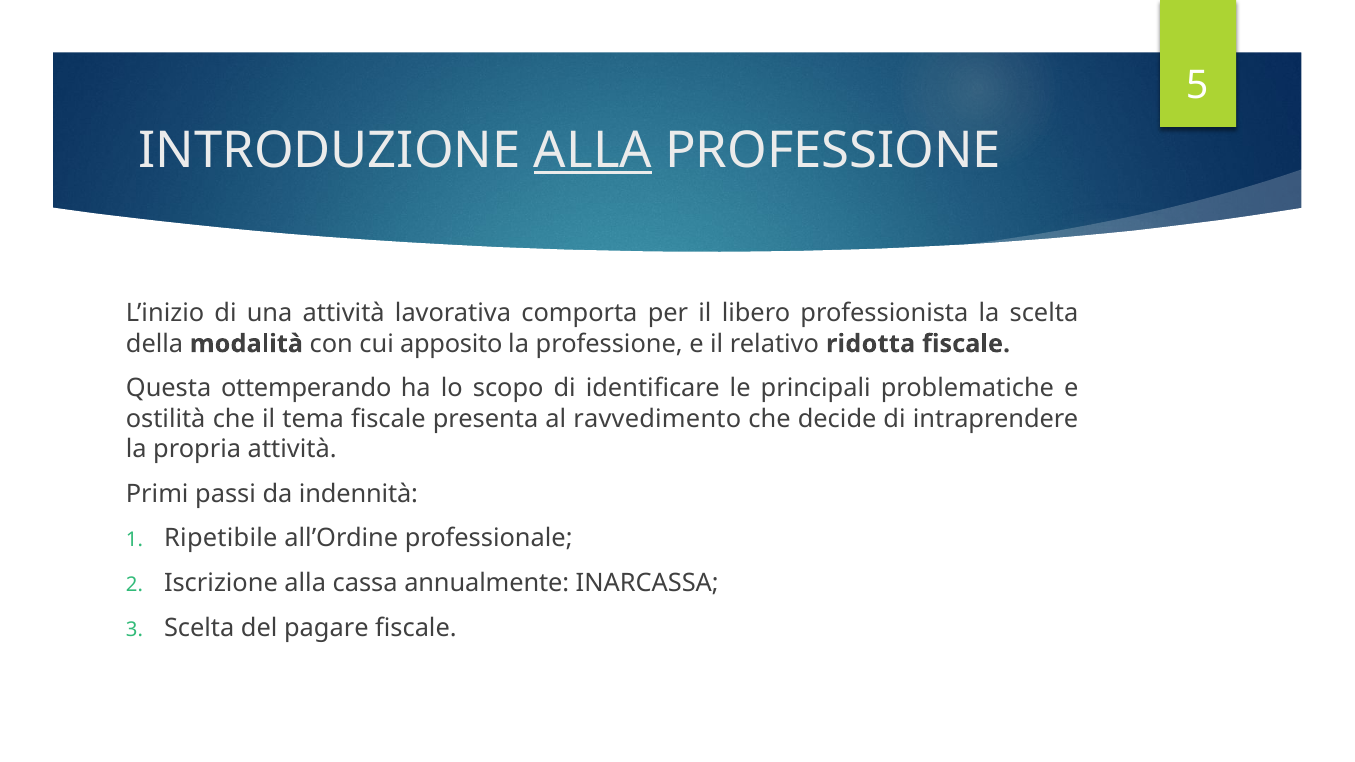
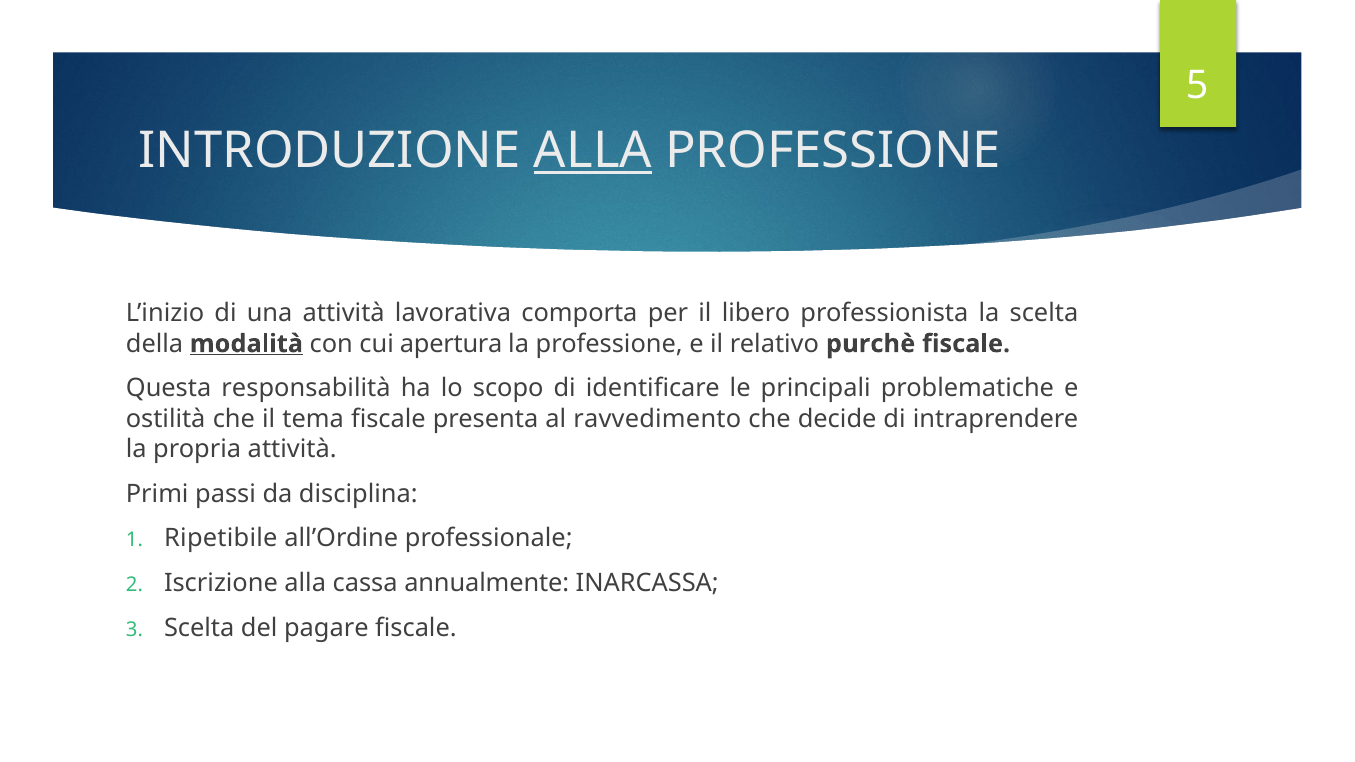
modalità underline: none -> present
apposito: apposito -> apertura
ridotta: ridotta -> purchè
ottemperando: ottemperando -> responsabilità
indennità: indennità -> disciplina
